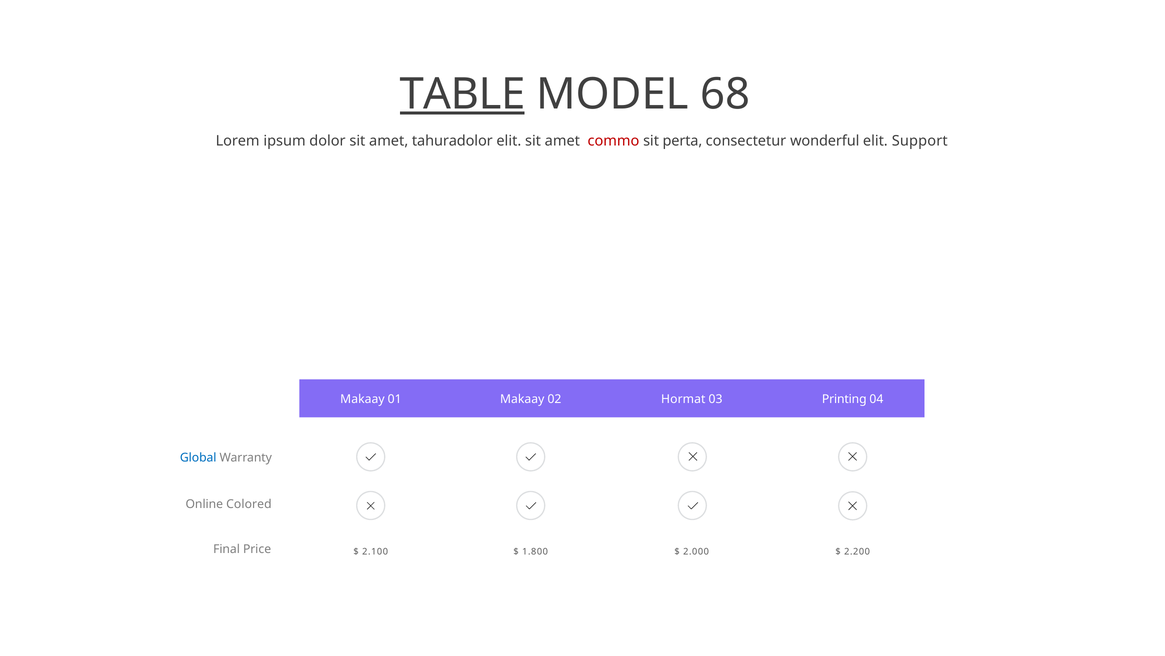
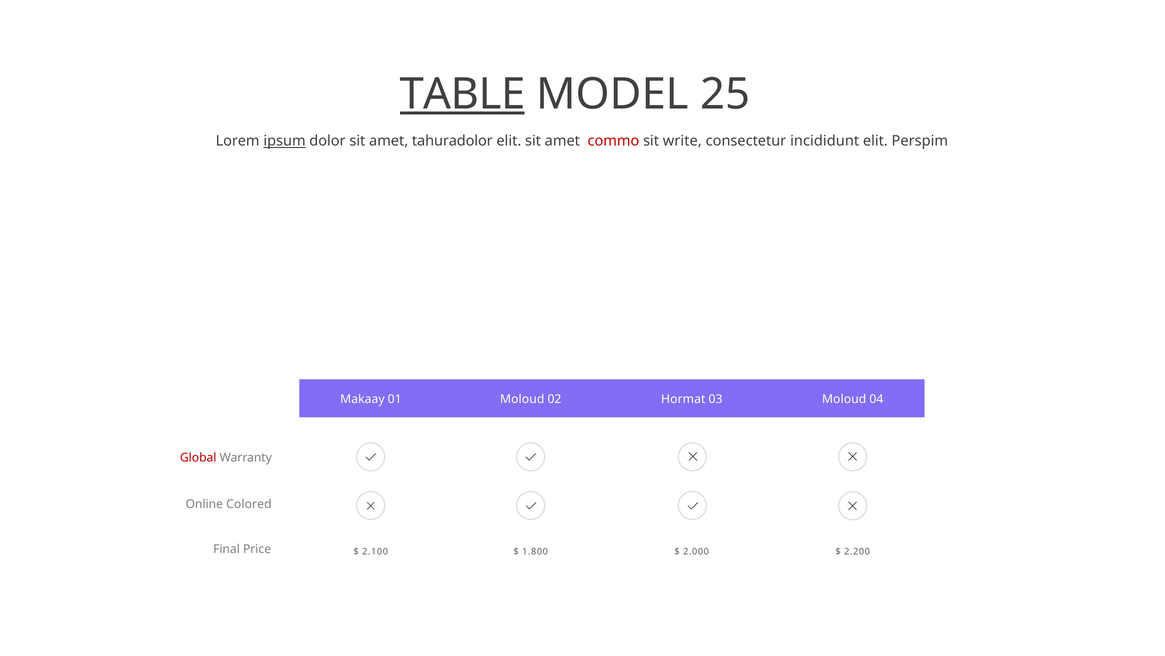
68: 68 -> 25
ipsum underline: none -> present
perta: perta -> write
wonderful: wonderful -> incididunt
Support: Support -> Perspim
01 Makaay: Makaay -> Moloud
03 Printing: Printing -> Moloud
Global colour: blue -> red
